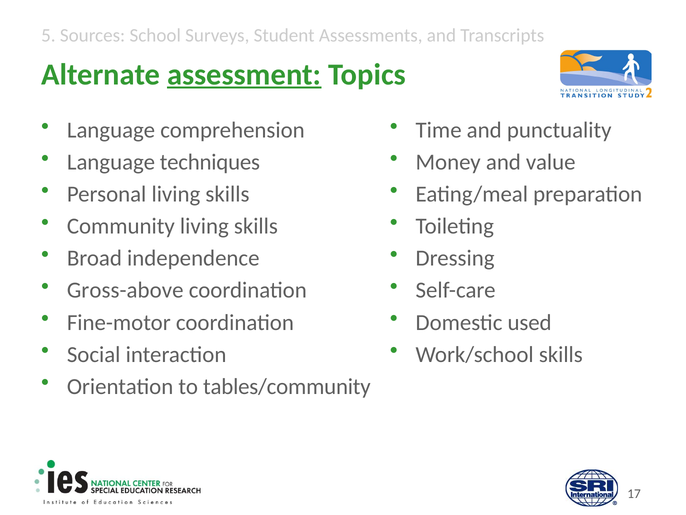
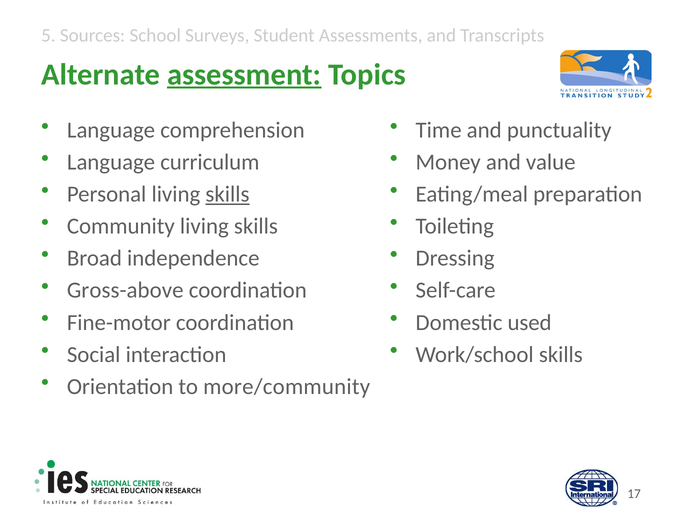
techniques: techniques -> curriculum
skills at (227, 194) underline: none -> present
tables/community: tables/community -> more/community
